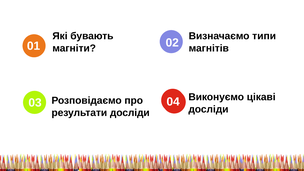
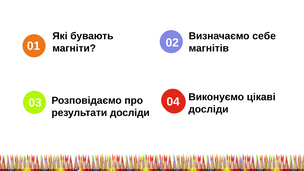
типи: типи -> себе
